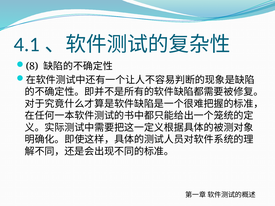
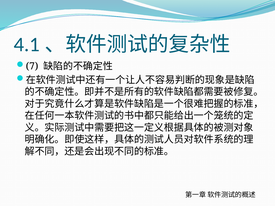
8: 8 -> 7
